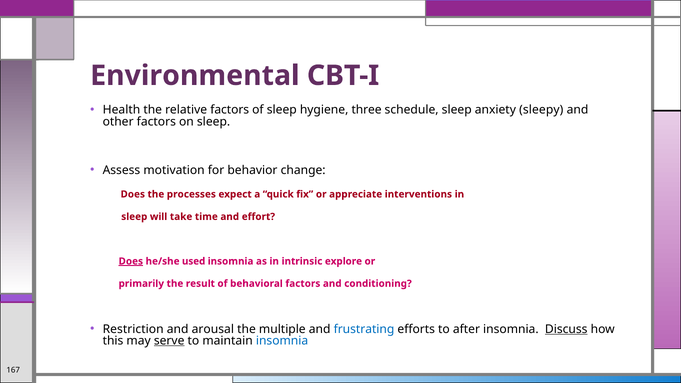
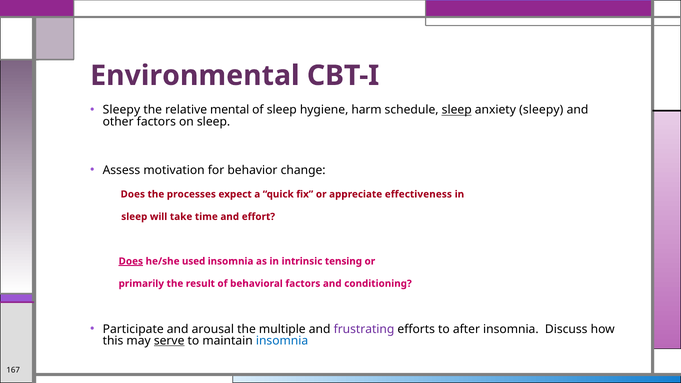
Health at (121, 110): Health -> Sleepy
relative factors: factors -> mental
three: three -> harm
sleep at (457, 110) underline: none -> present
interventions: interventions -> effectiveness
explore: explore -> tensing
Restriction: Restriction -> Participate
frustrating colour: blue -> purple
Discuss underline: present -> none
